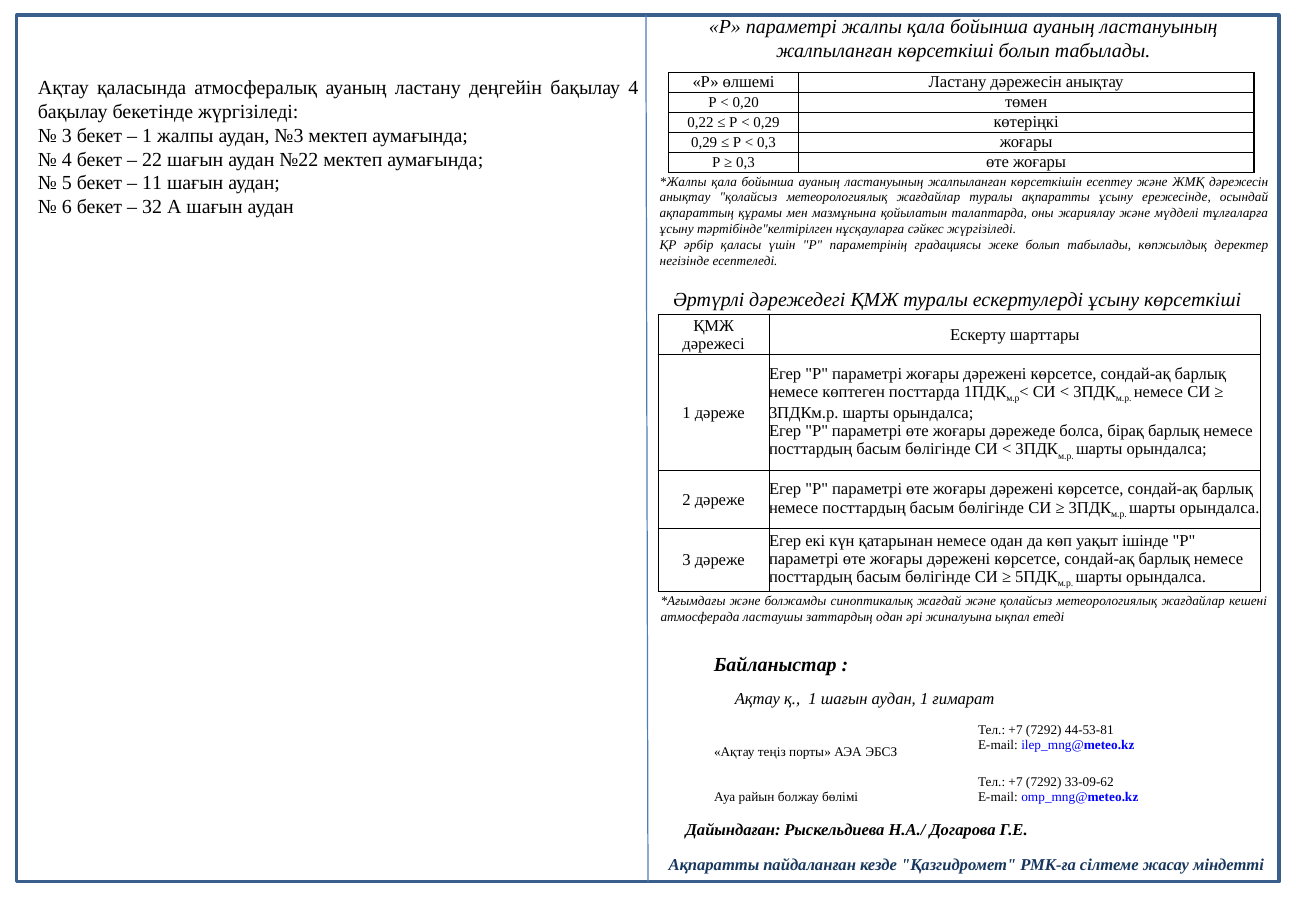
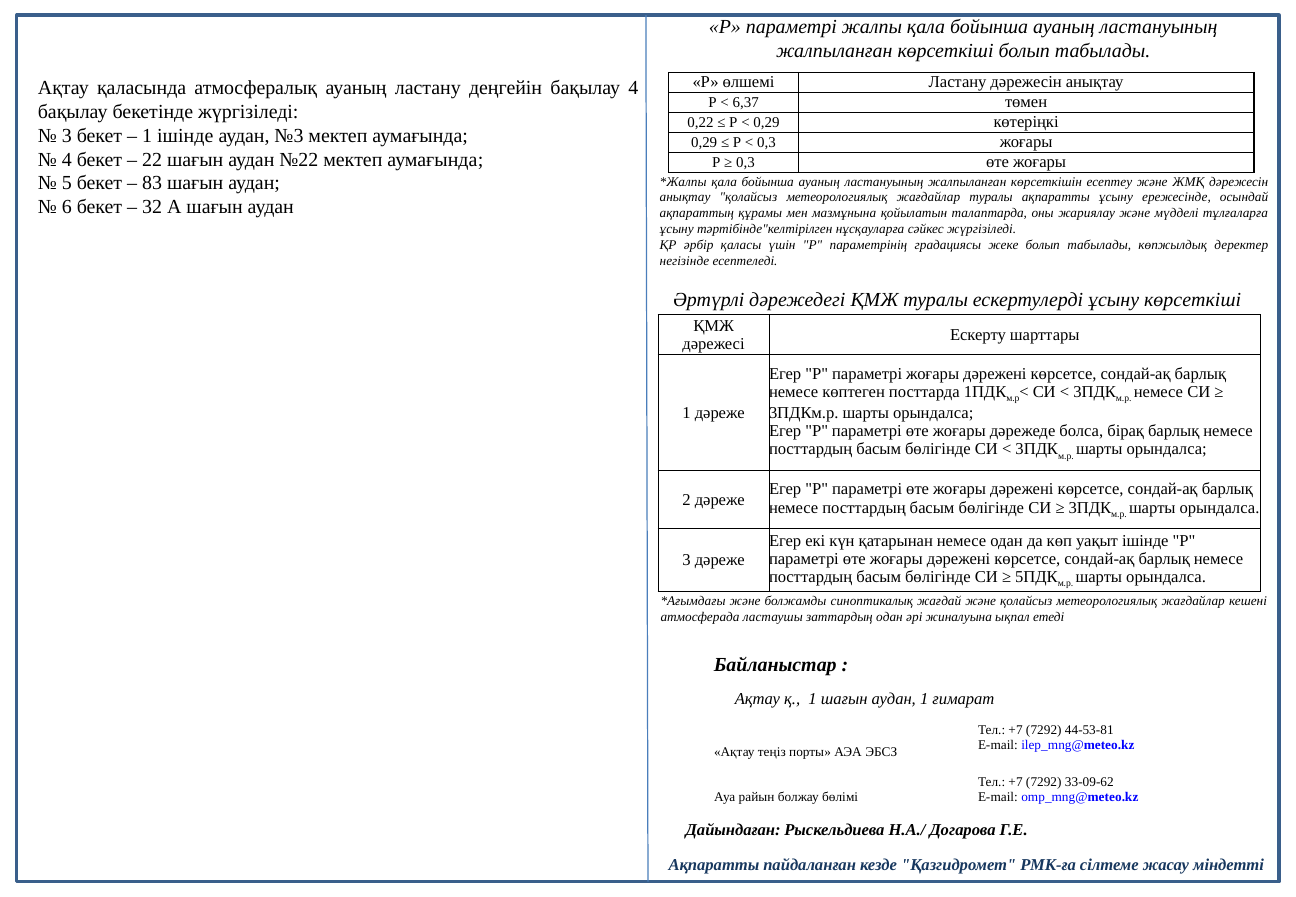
0,20: 0,20 -> 6,37
1 жалпы: жалпы -> ішінде
11: 11 -> 83
